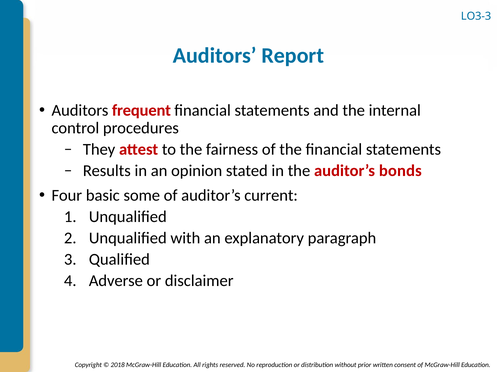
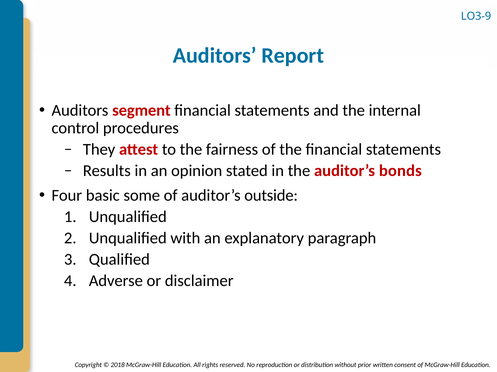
LO3-3: LO3-3 -> LO3-9
frequent: frequent -> segment
current: current -> outside
